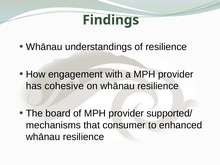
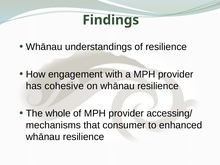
board: board -> whole
supported/: supported/ -> accessing/
